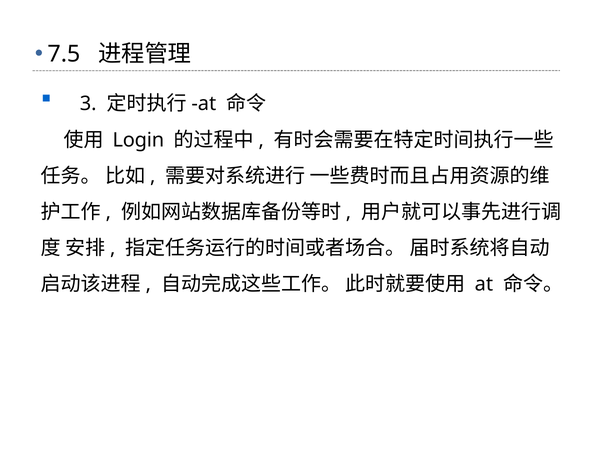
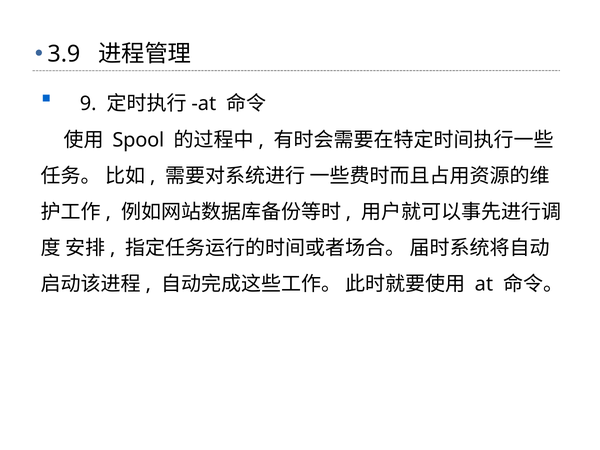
7.5: 7.5 -> 3.9
3: 3 -> 9
Login: Login -> Spool
